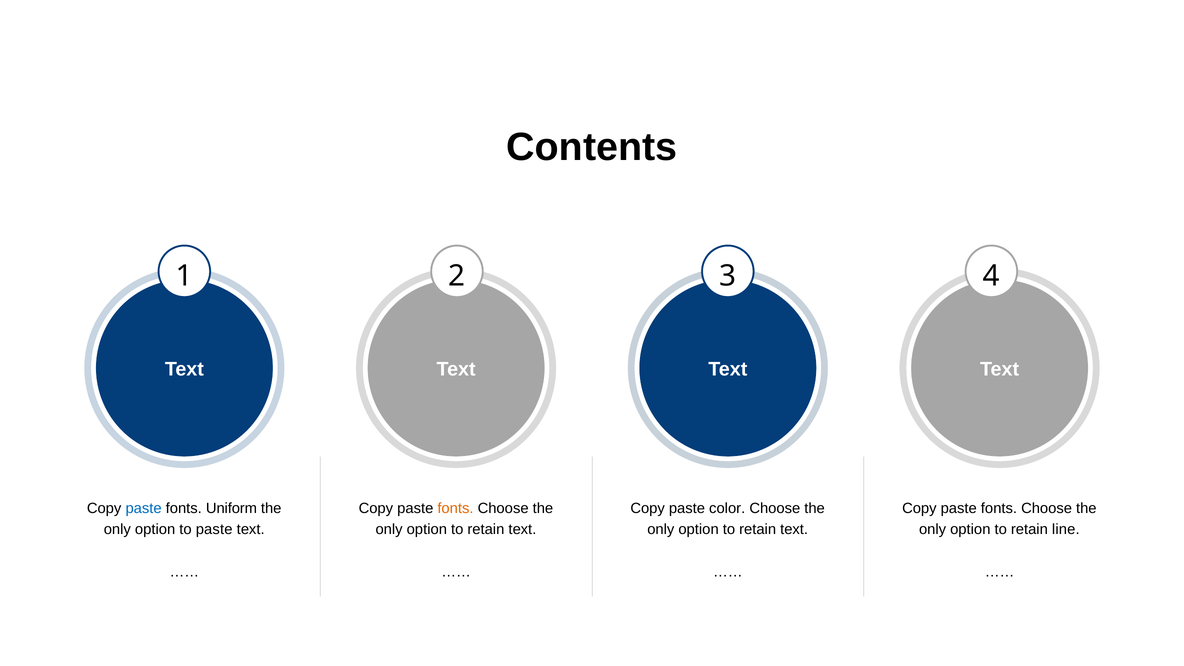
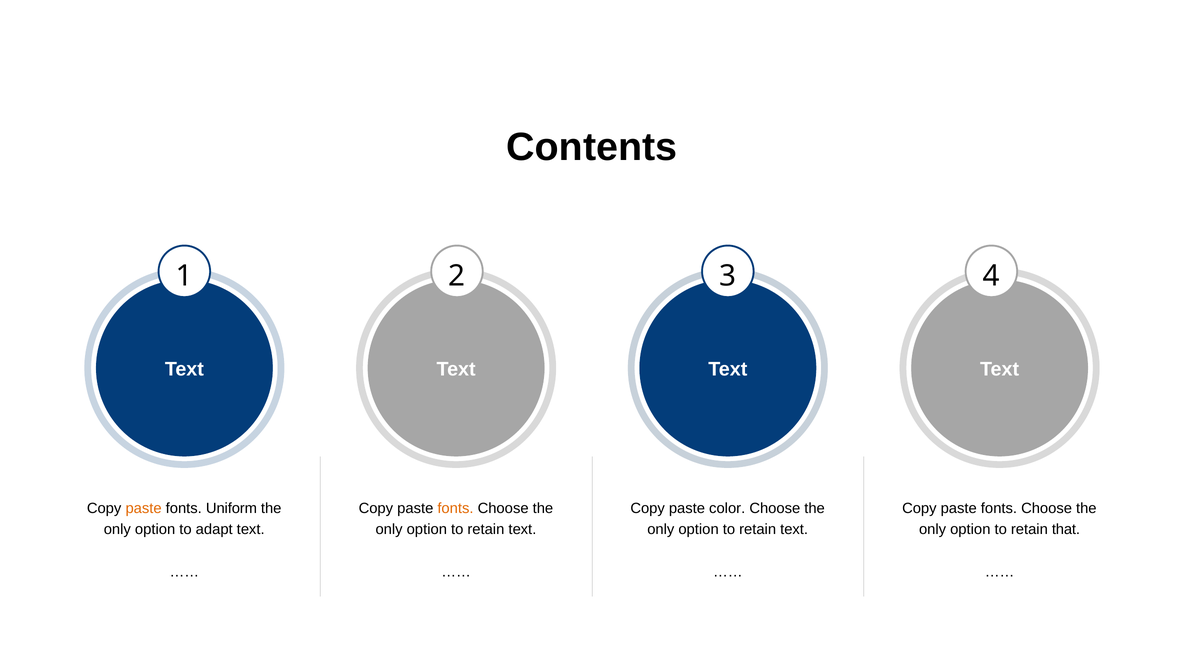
paste at (144, 508) colour: blue -> orange
to paste: paste -> adapt
line: line -> that
